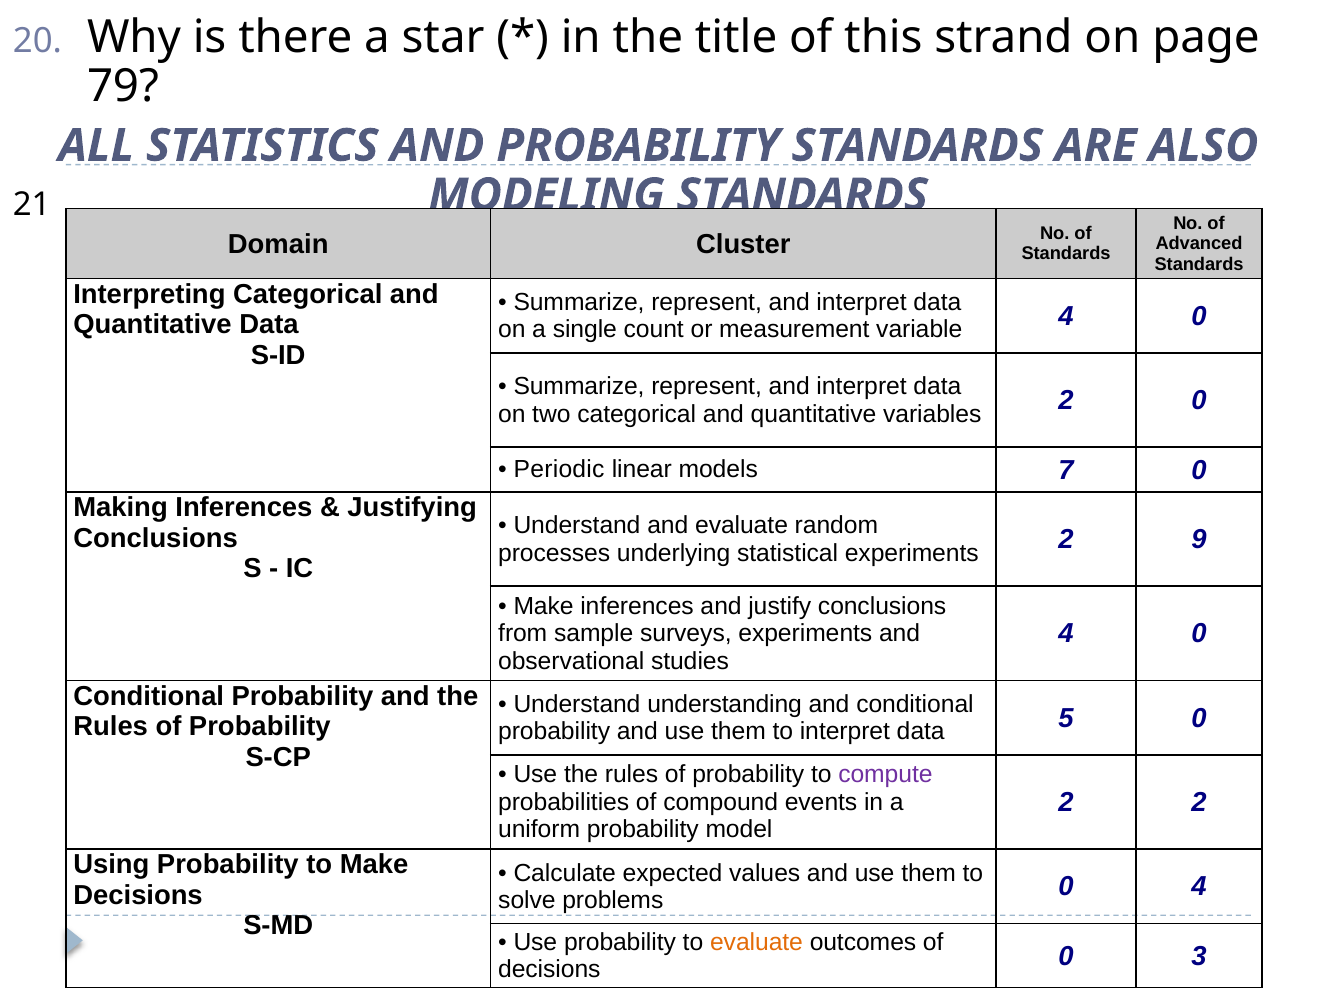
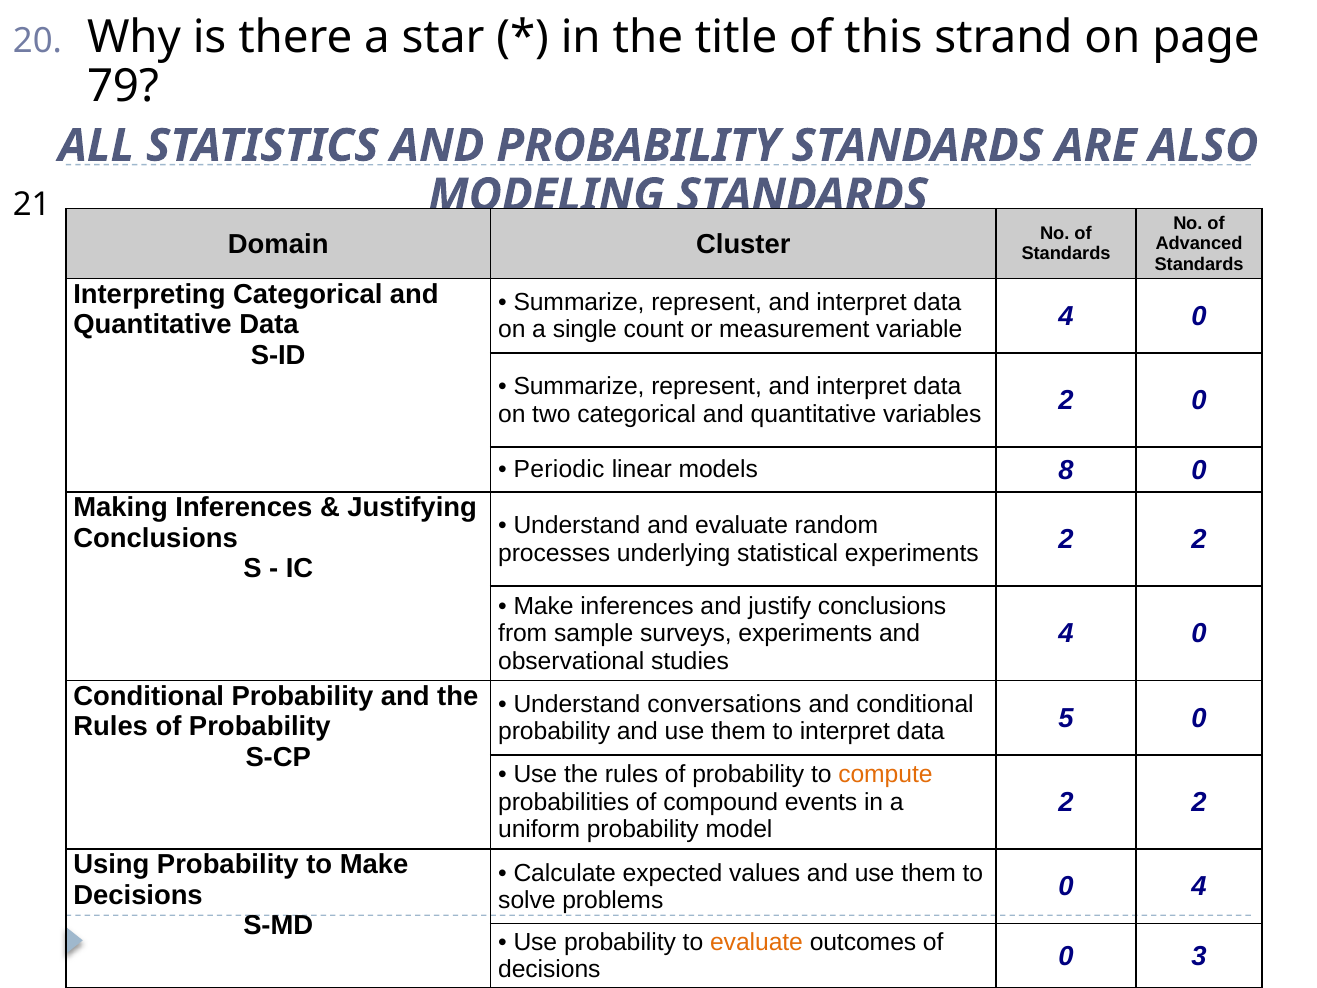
7: 7 -> 8
experiments 2 9: 9 -> 2
understanding: understanding -> conversations
compute colour: purple -> orange
